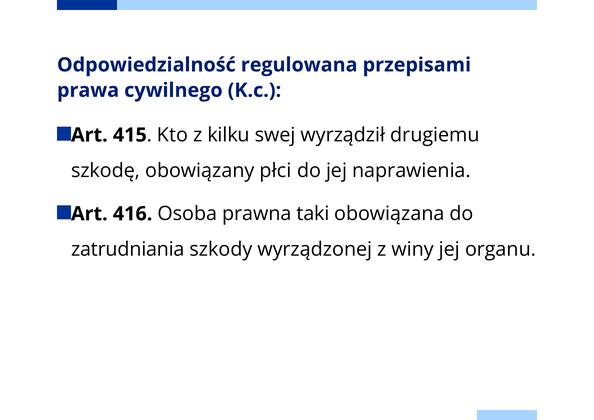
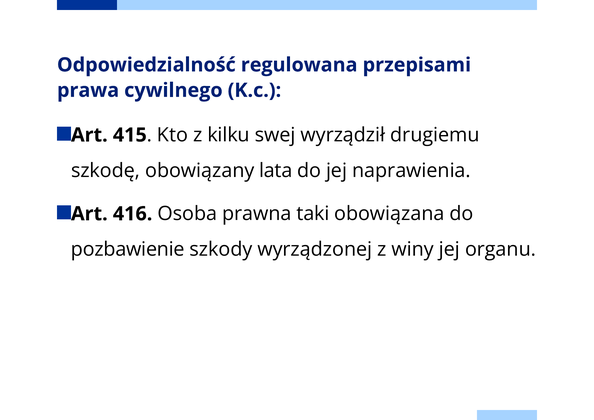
płci: płci -> lata
zatrudniania: zatrudniania -> pozbawienie
